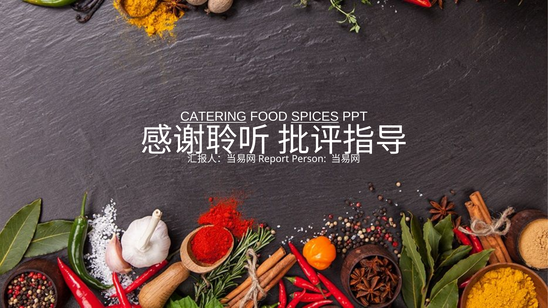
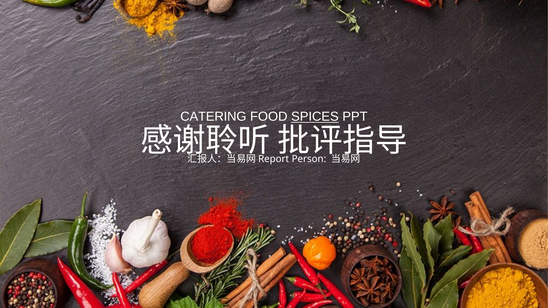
CATERING underline: present -> none
